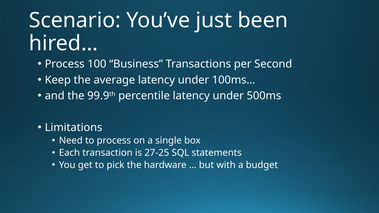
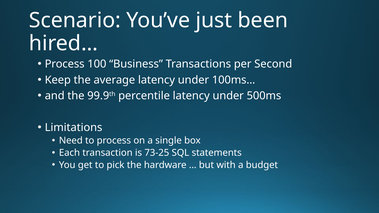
27-25: 27-25 -> 73-25
